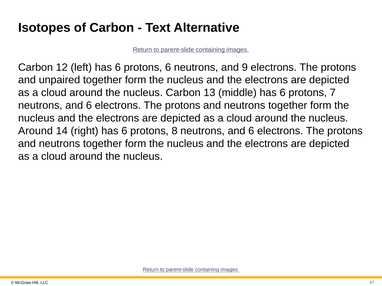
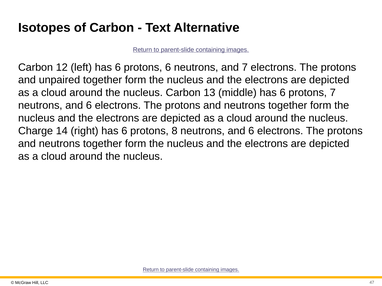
and 9: 9 -> 7
Around at (35, 131): Around -> Charge
